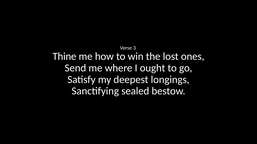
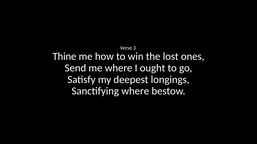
Sanctifying sealed: sealed -> where
